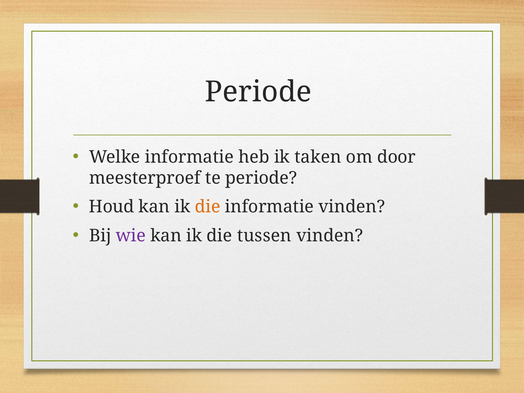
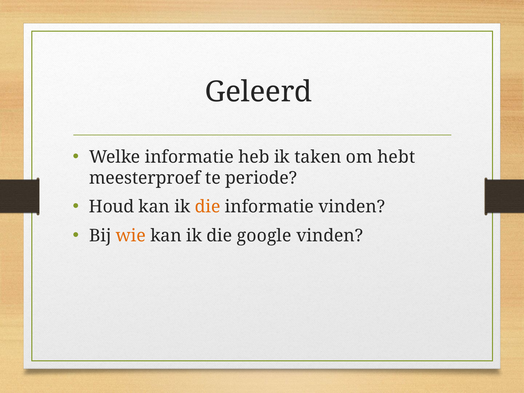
Periode at (258, 92): Periode -> Geleerd
door: door -> hebt
wie colour: purple -> orange
tussen: tussen -> google
